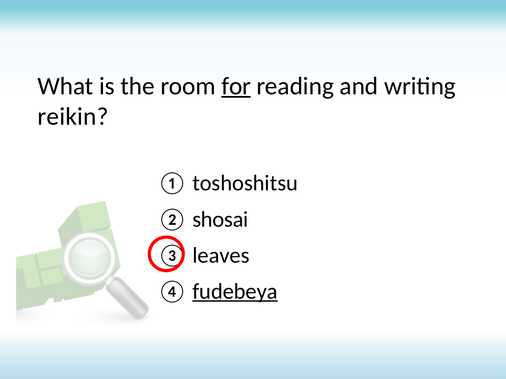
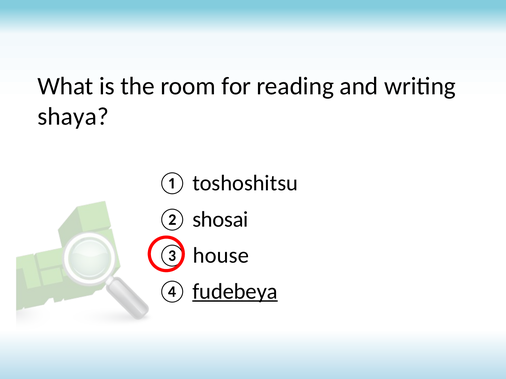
for underline: present -> none
reikin: reikin -> shaya
leaves: leaves -> house
